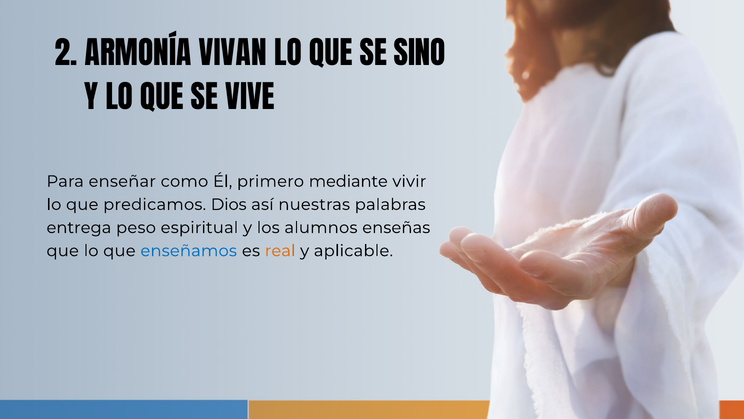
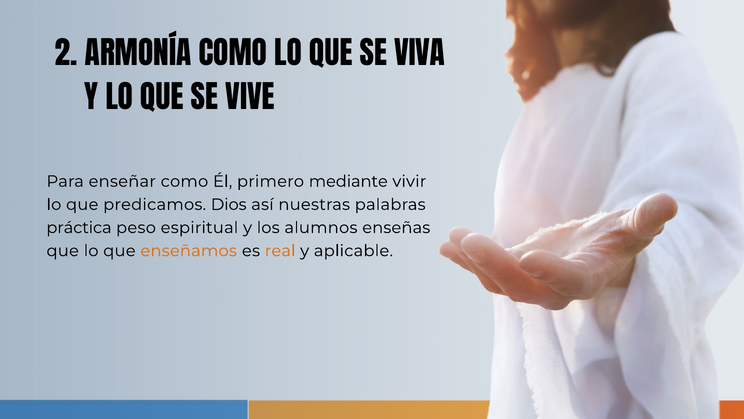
ARMONÍA VIVAN: VIVAN -> COMO
SINO: SINO -> VIVA
entrega: entrega -> práctica
enseñamos colour: blue -> orange
